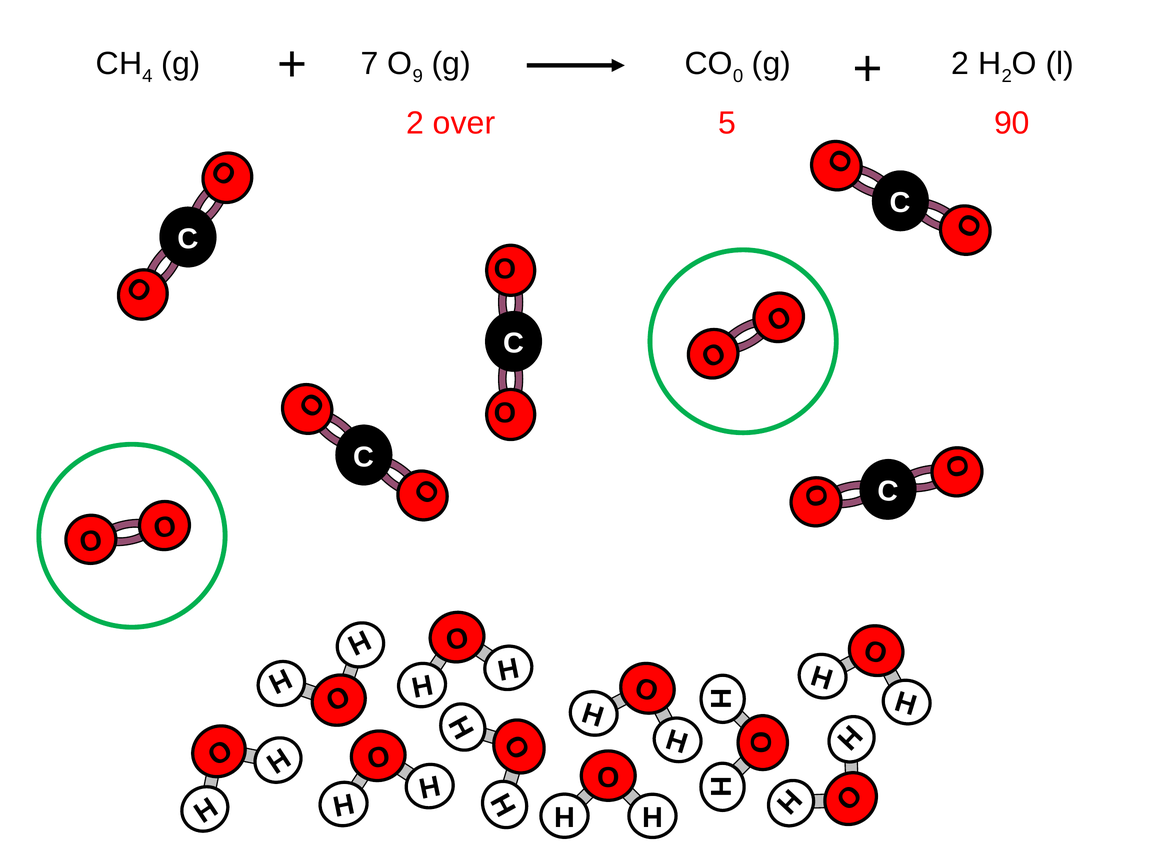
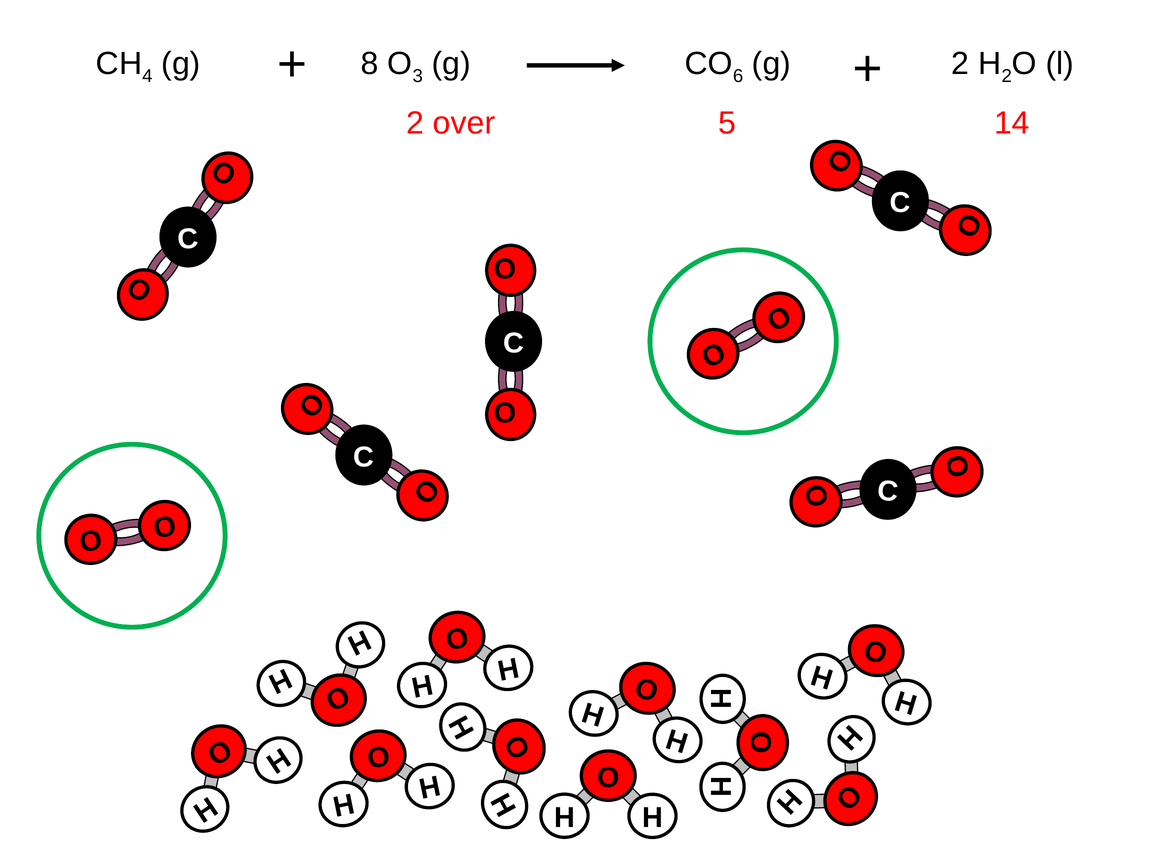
7: 7 -> 8
9: 9 -> 3
0: 0 -> 6
90: 90 -> 14
